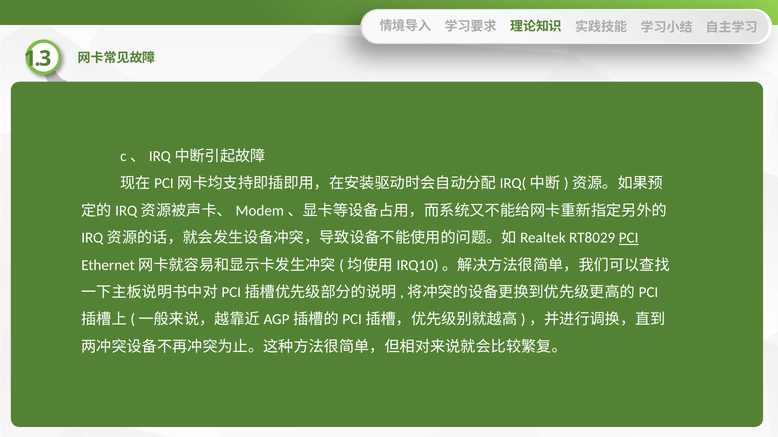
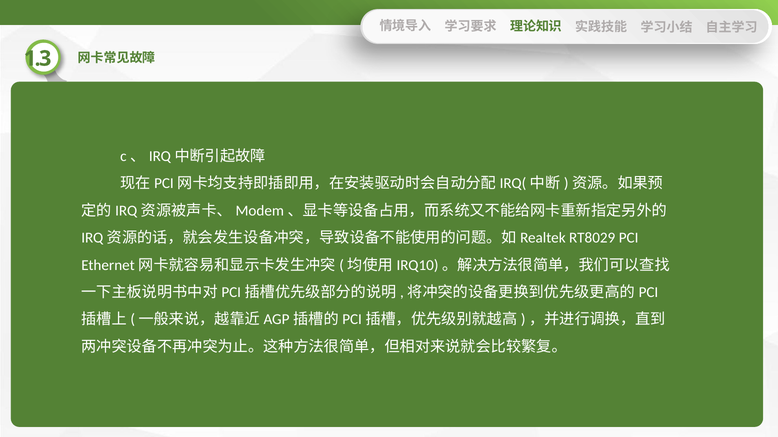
PCI underline: present -> none
